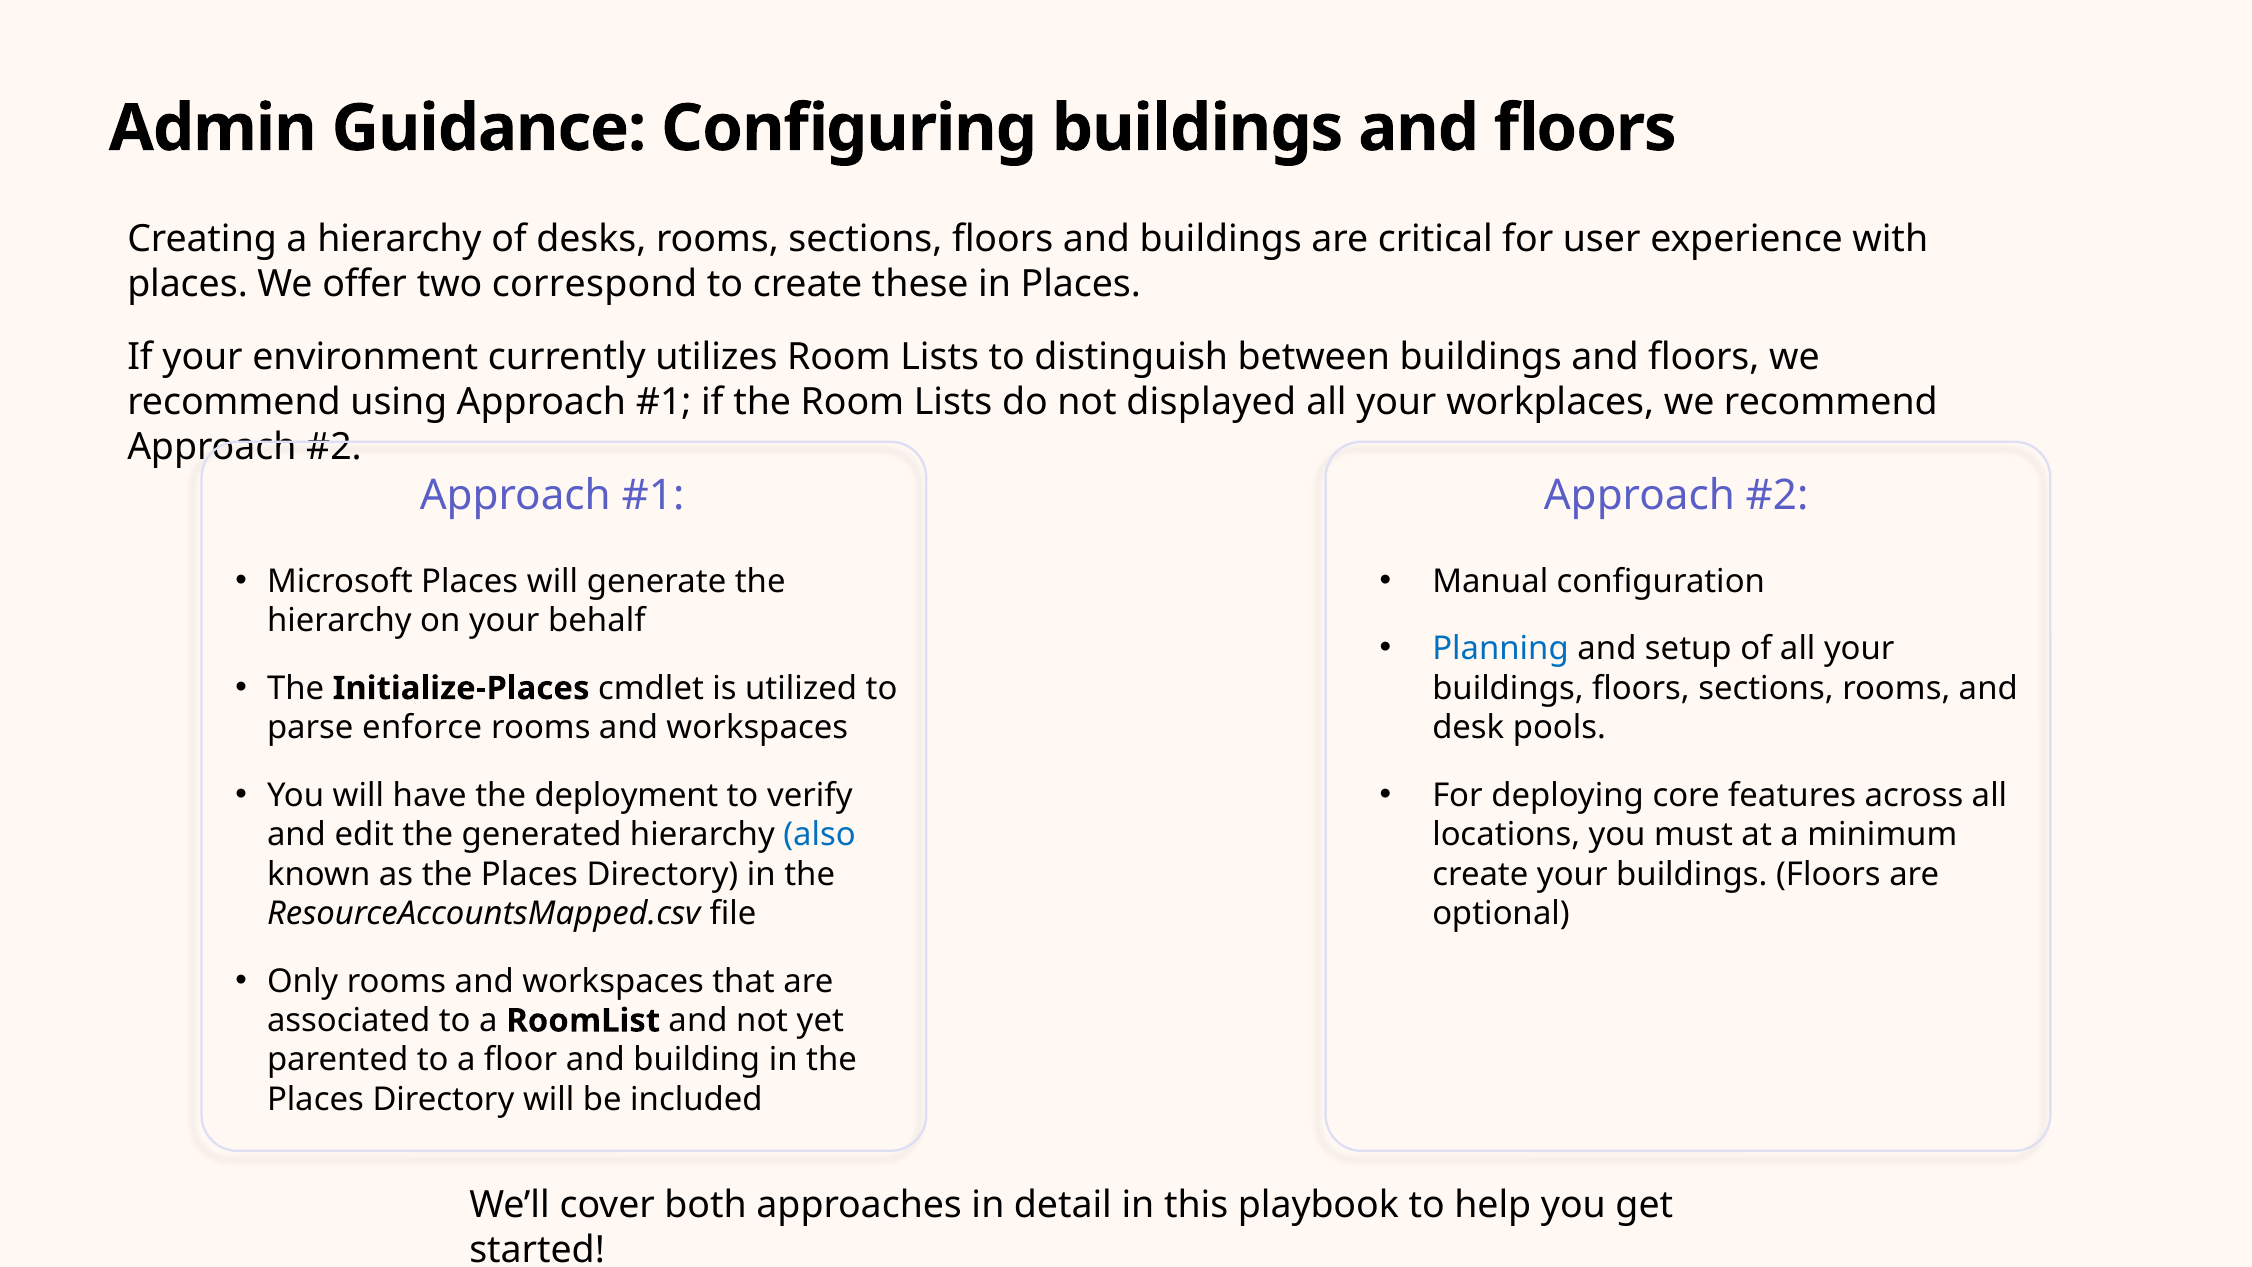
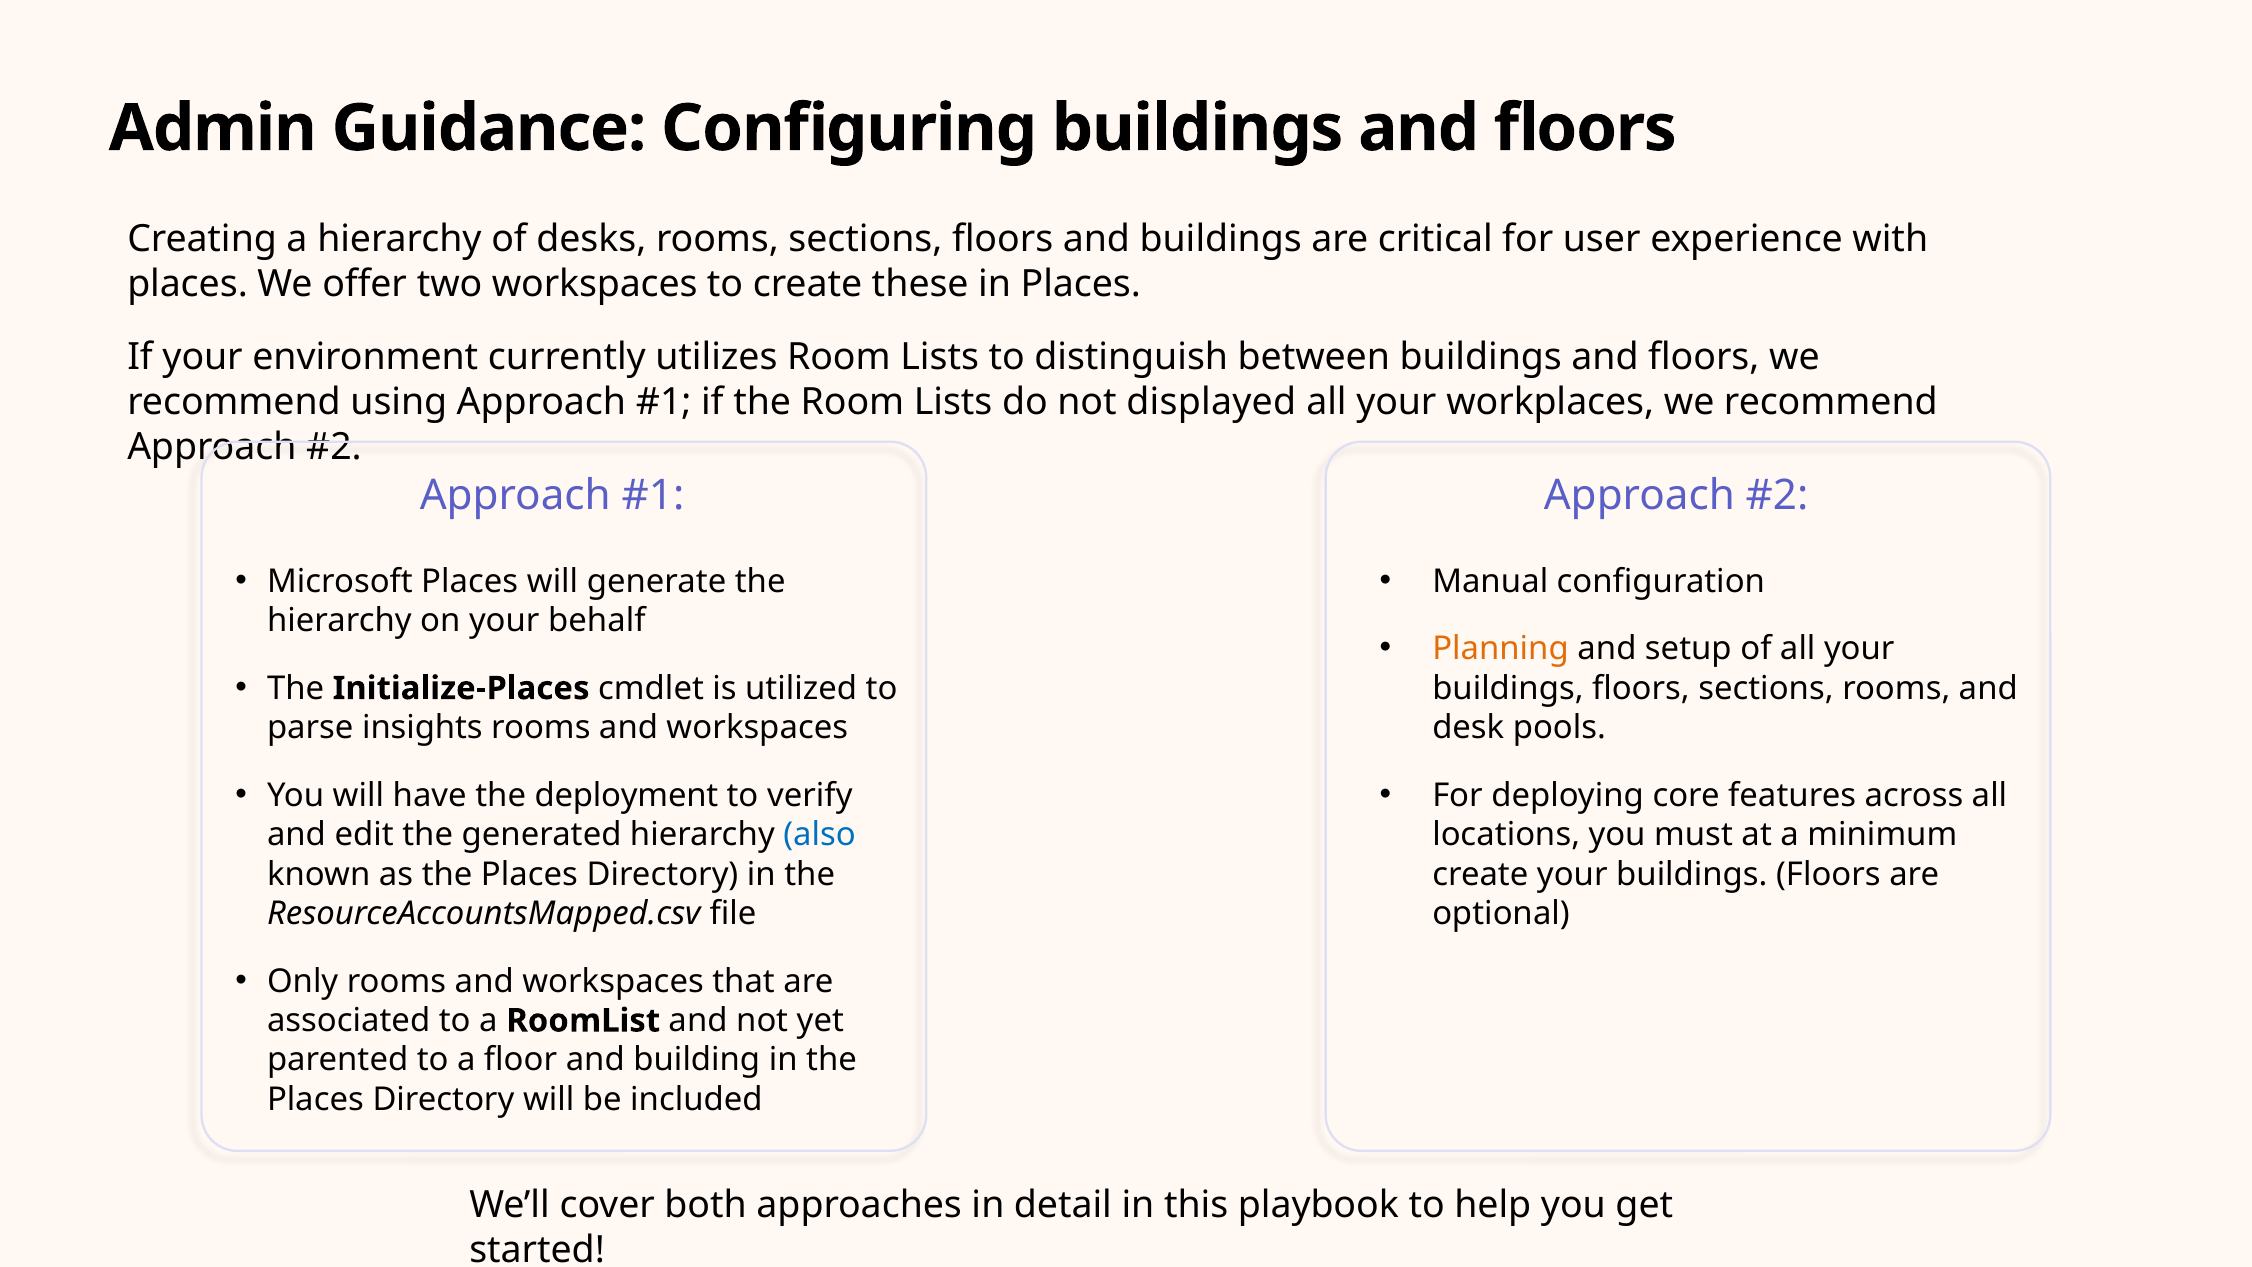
two correspond: correspond -> workspaces
Planning colour: blue -> orange
enforce: enforce -> insights
